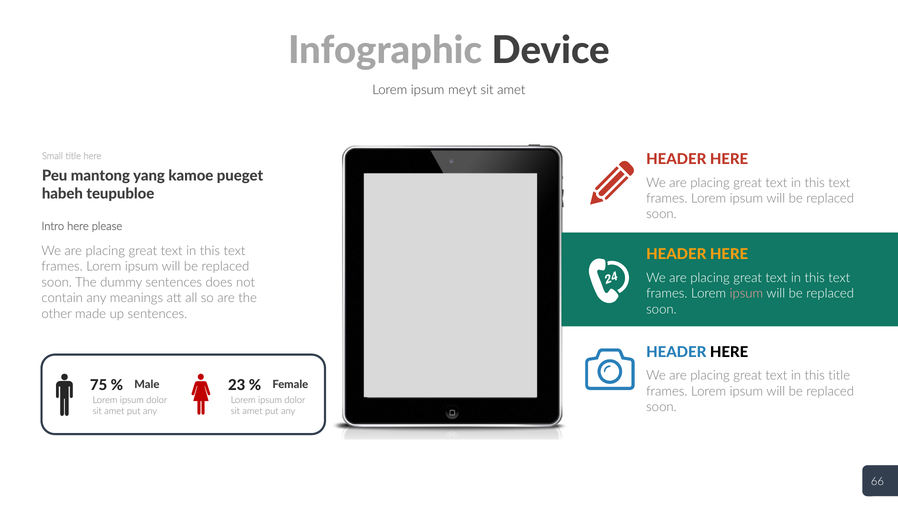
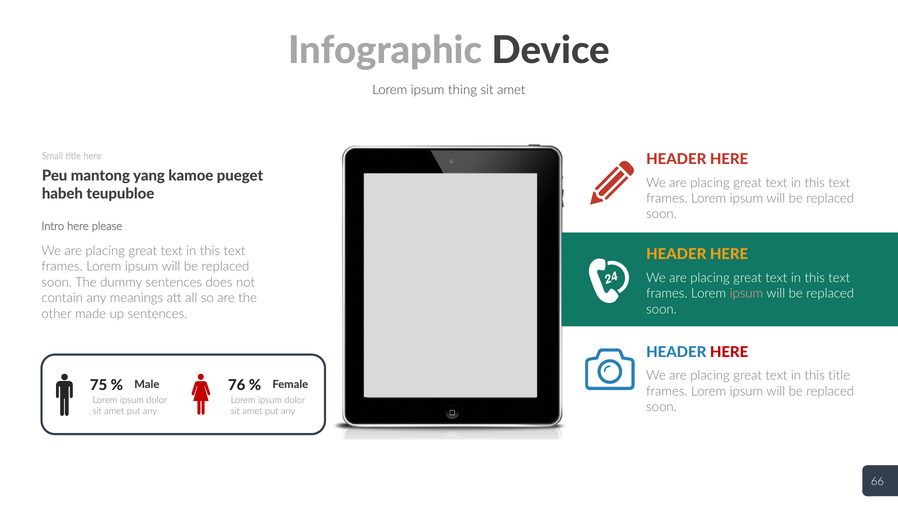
meyt: meyt -> thing
HERE at (729, 352) colour: black -> red
23: 23 -> 76
